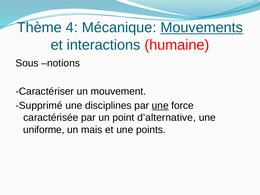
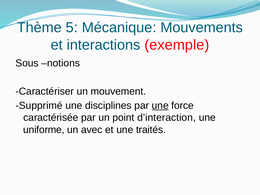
4: 4 -> 5
Mouvements underline: present -> none
humaine: humaine -> exemple
d’alternative: d’alternative -> d’interaction
mais: mais -> avec
points: points -> traités
